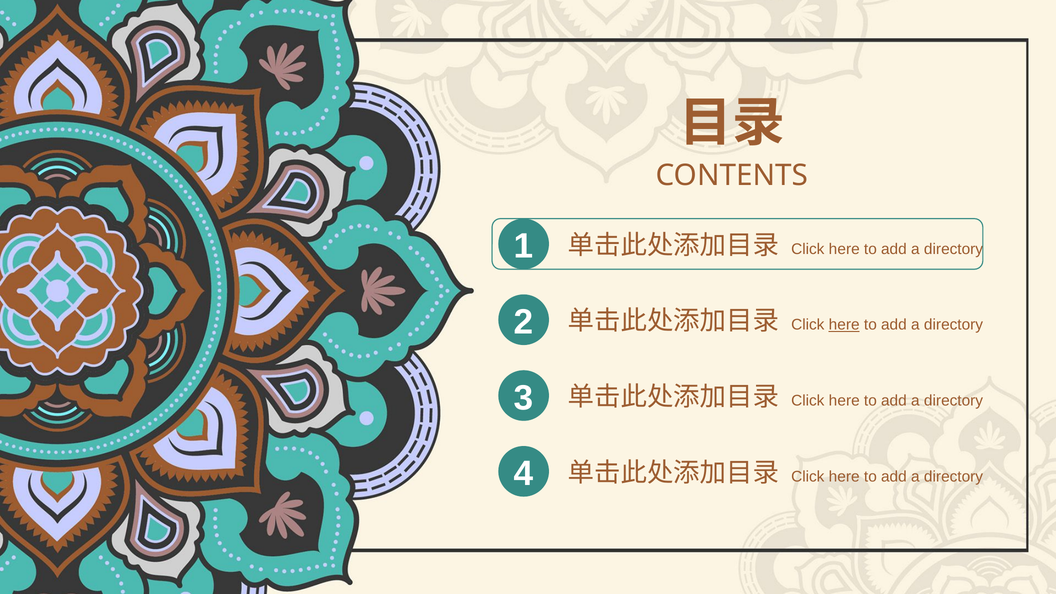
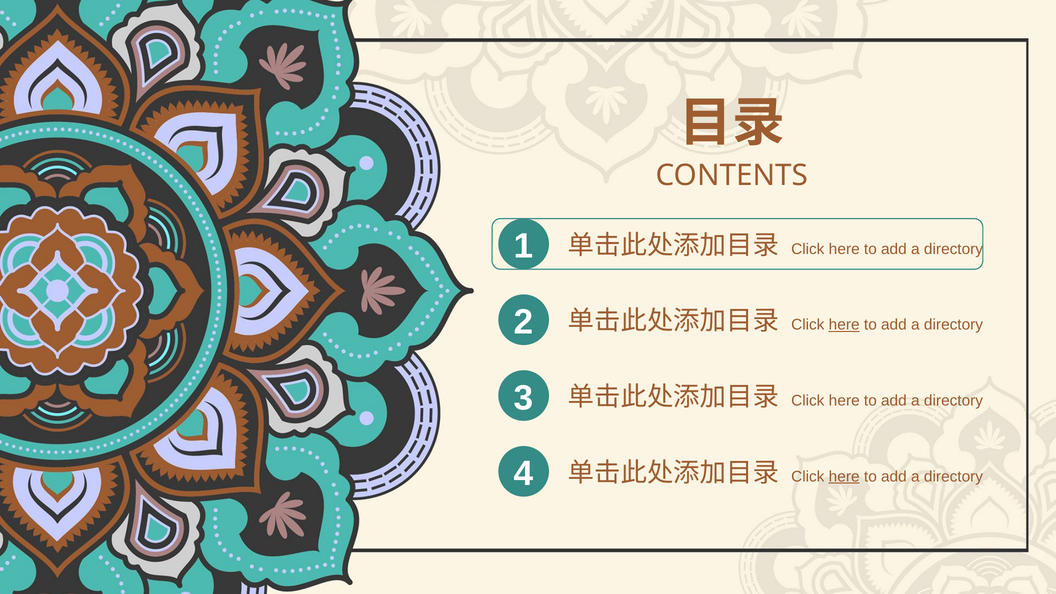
here at (844, 477) underline: none -> present
